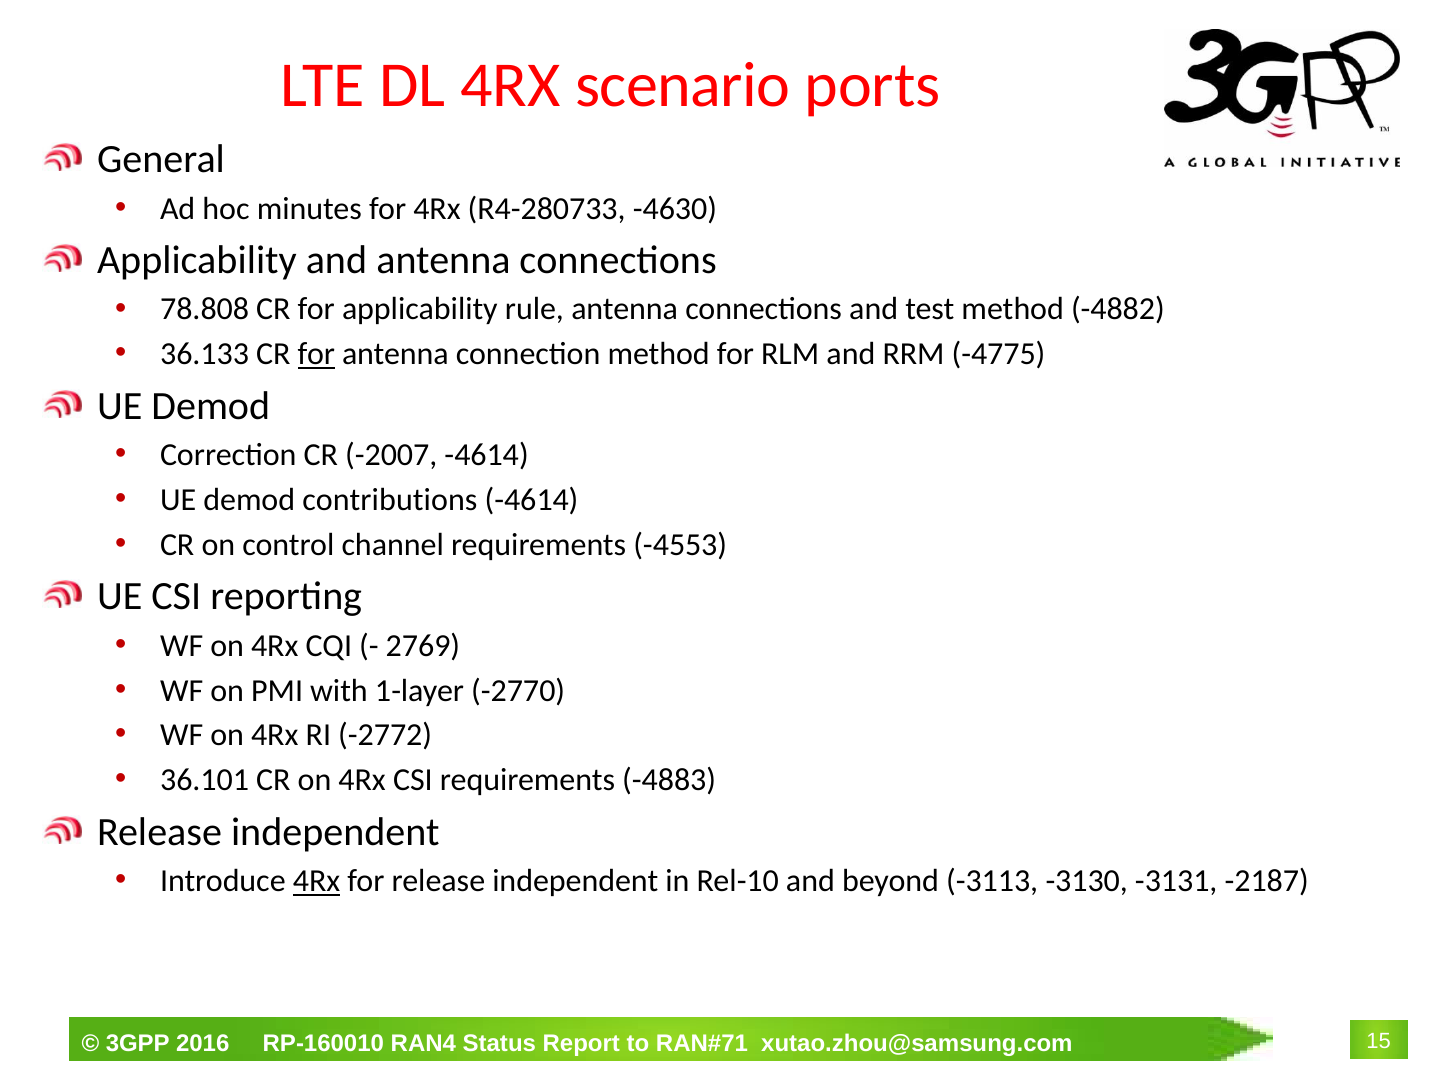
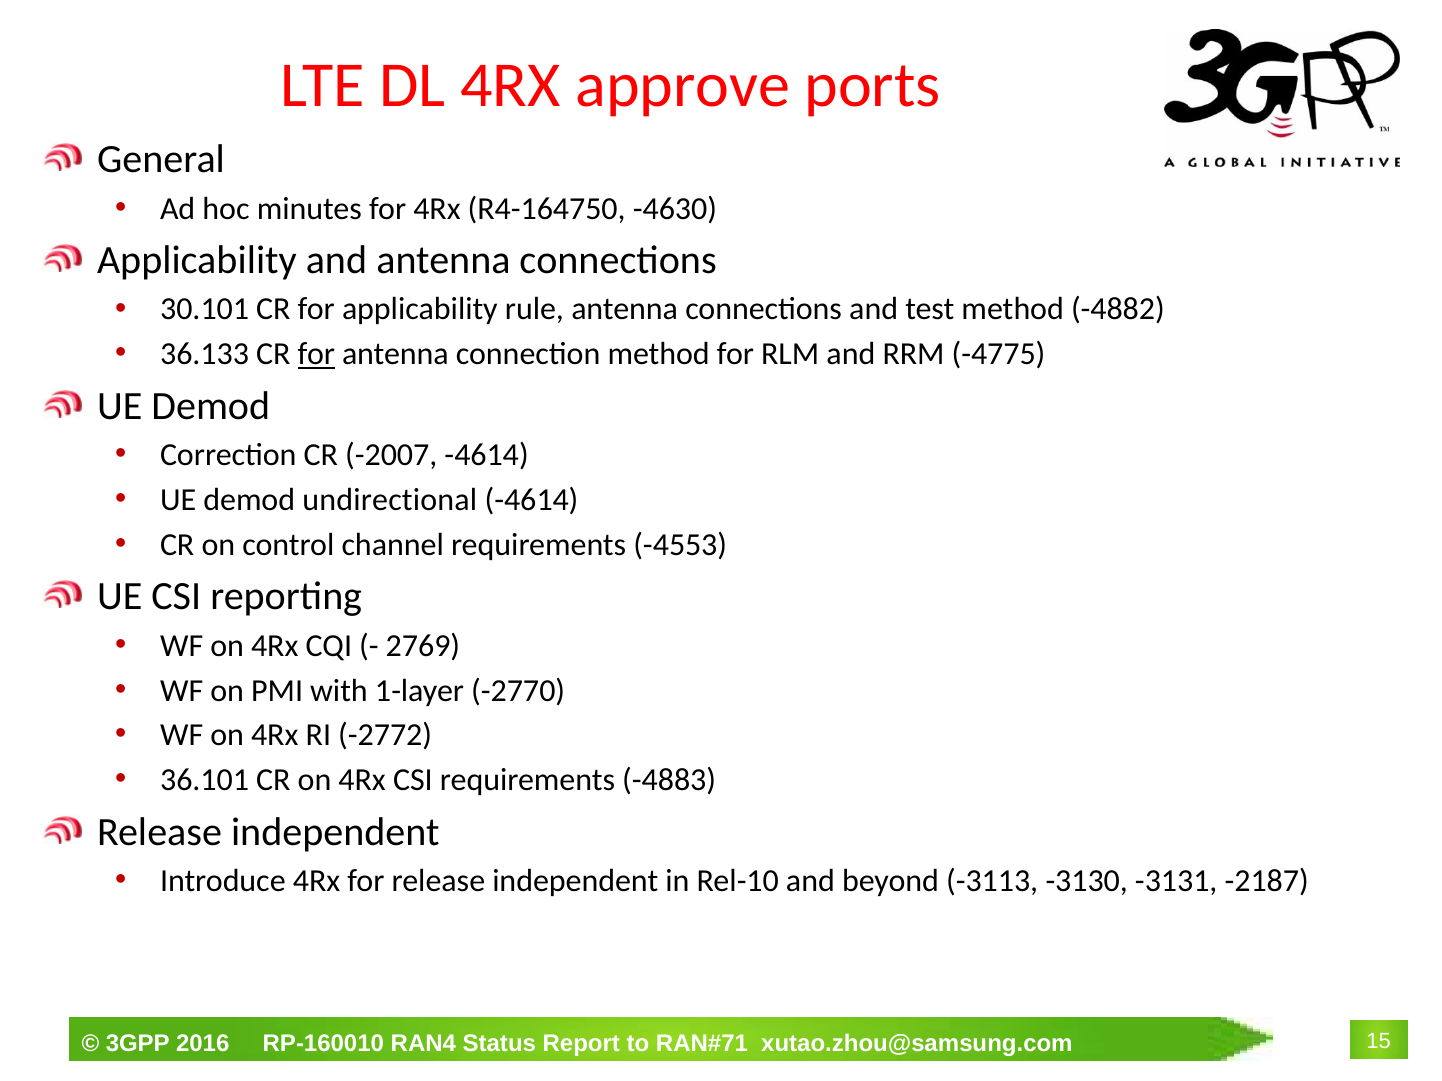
scenario: scenario -> approve
R4-280733: R4-280733 -> R4-164750
78.808: 78.808 -> 30.101
contributions: contributions -> undirectional
4Rx at (317, 881) underline: present -> none
